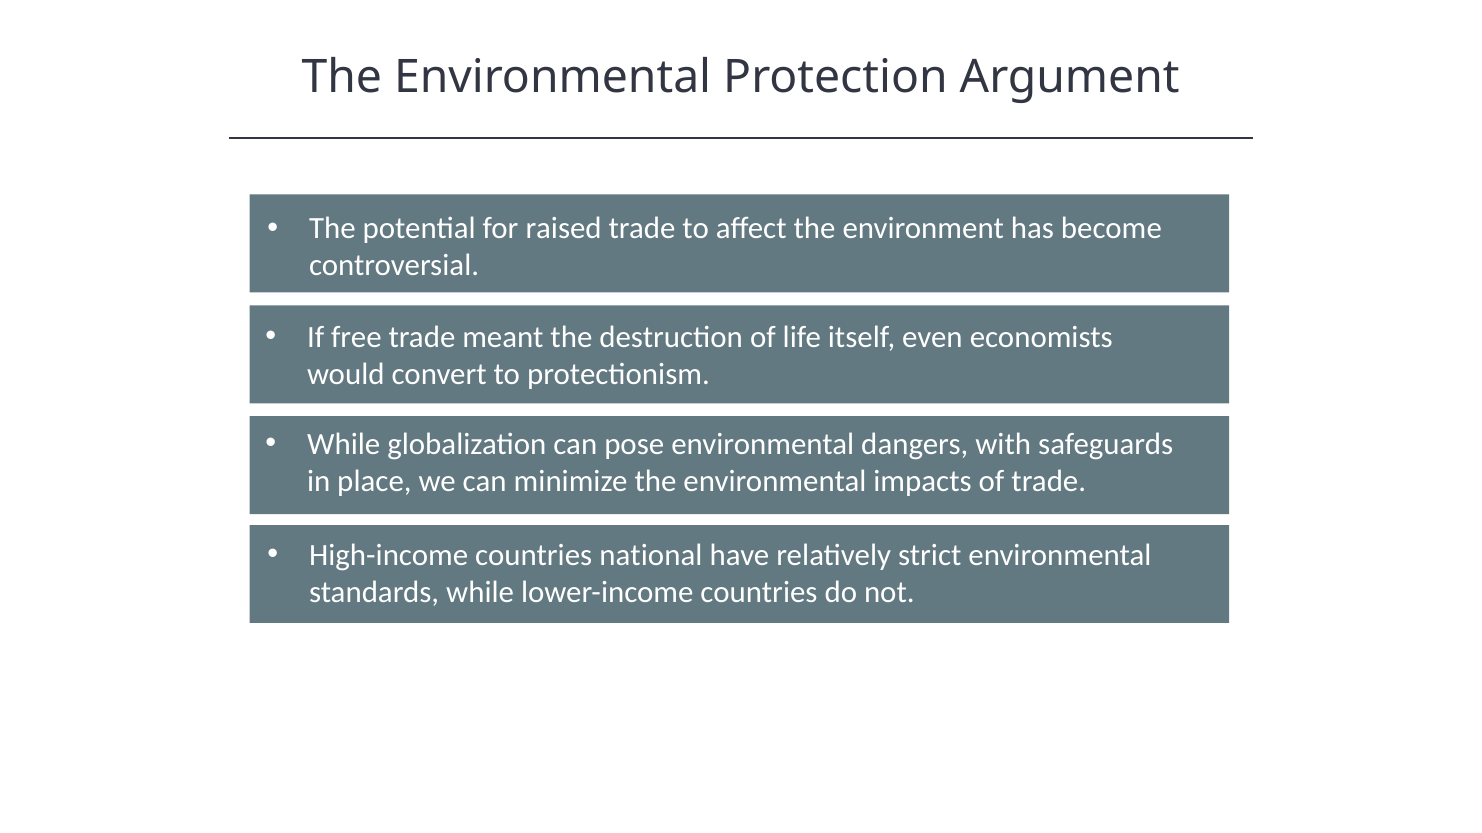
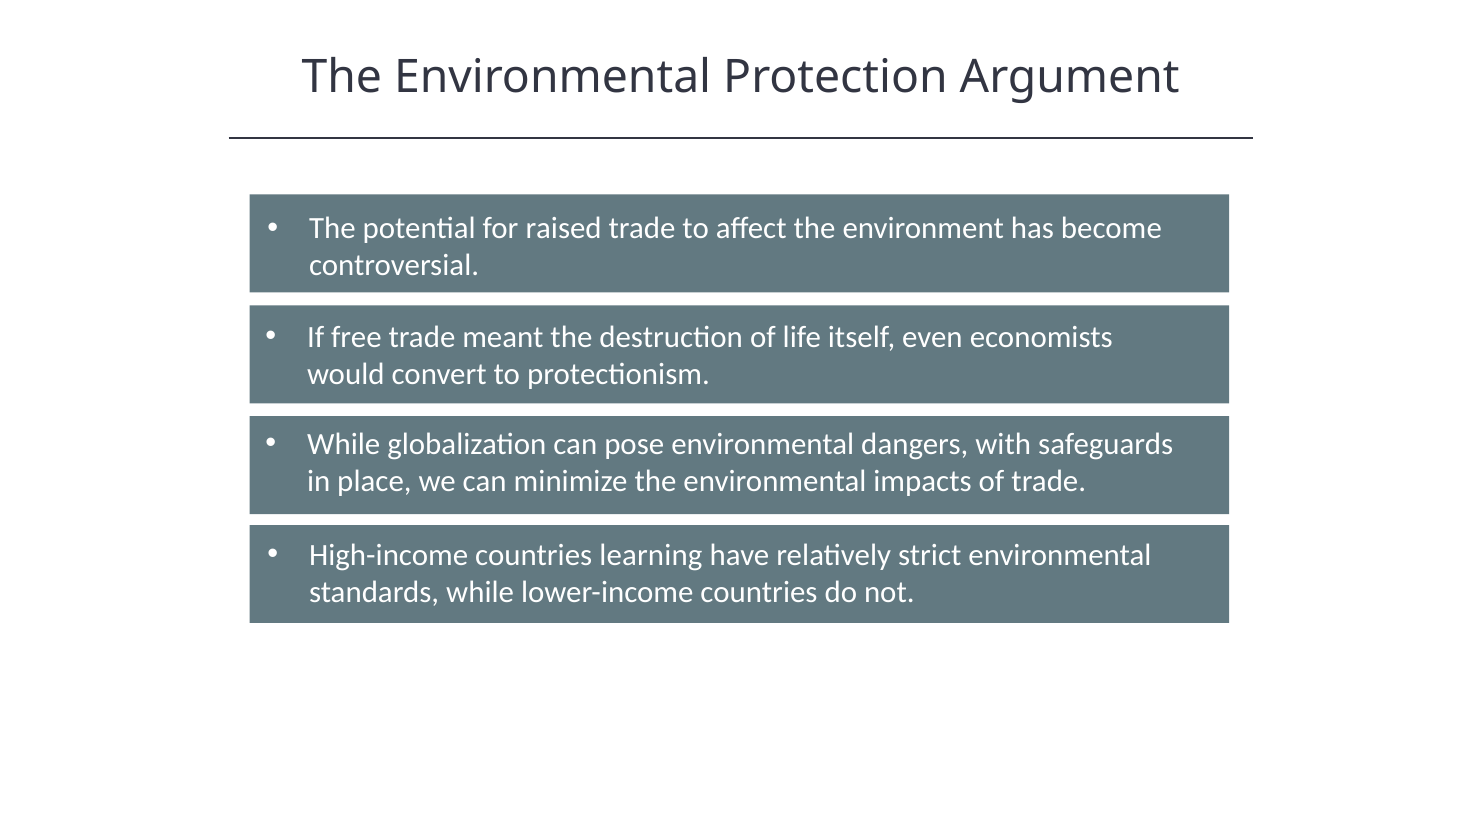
national: national -> learning
